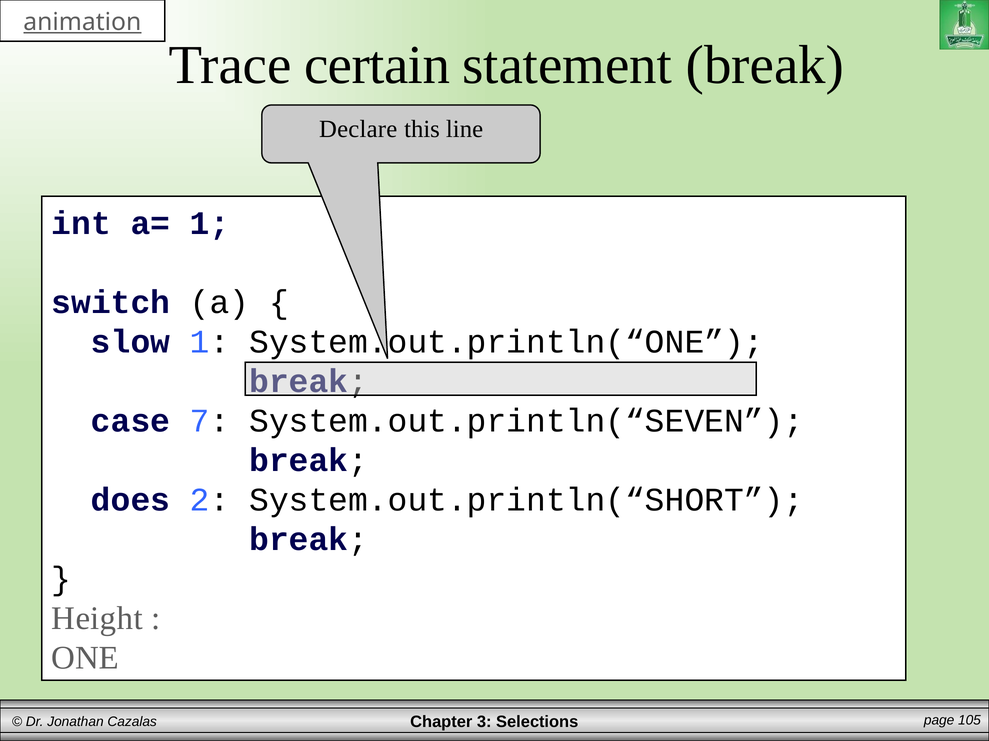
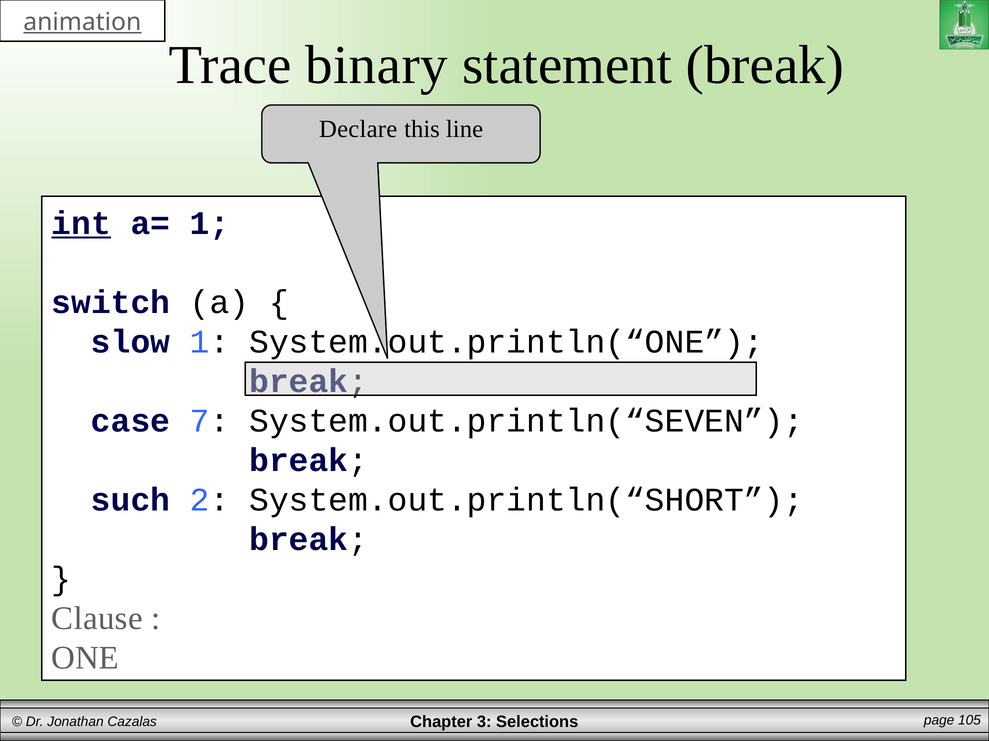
certain: certain -> binary
int underline: none -> present
does: does -> such
Height: Height -> Clause
